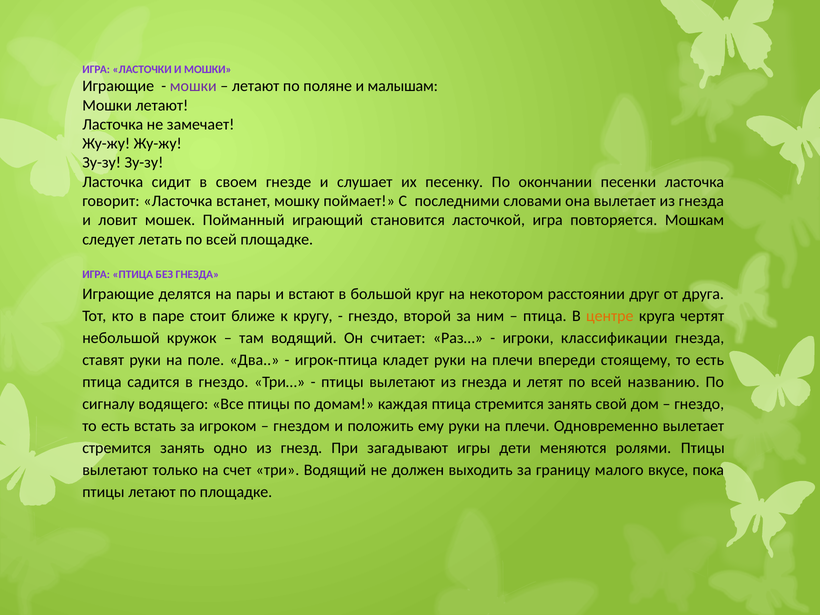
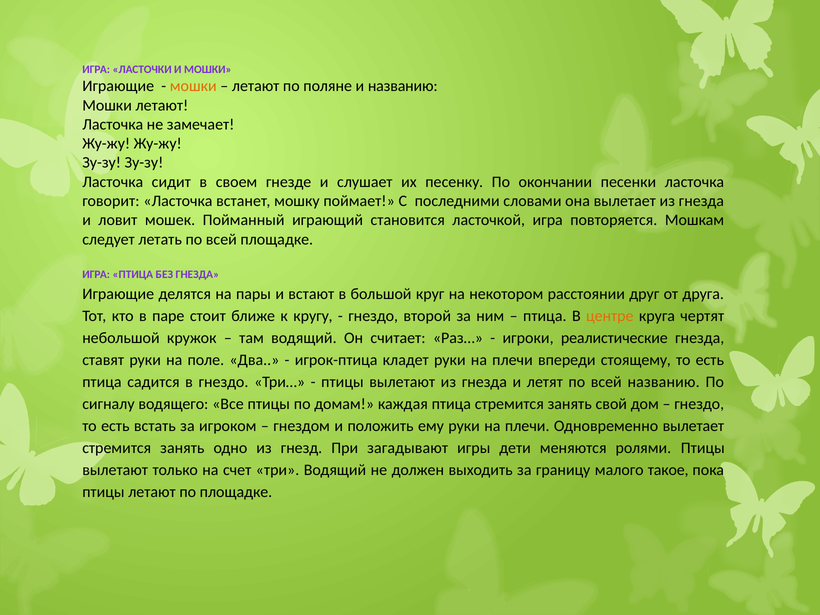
мошки at (193, 86) colour: purple -> orange
и малышам: малышам -> названию
классификации: классификации -> реалистические
вкусе: вкусе -> такое
